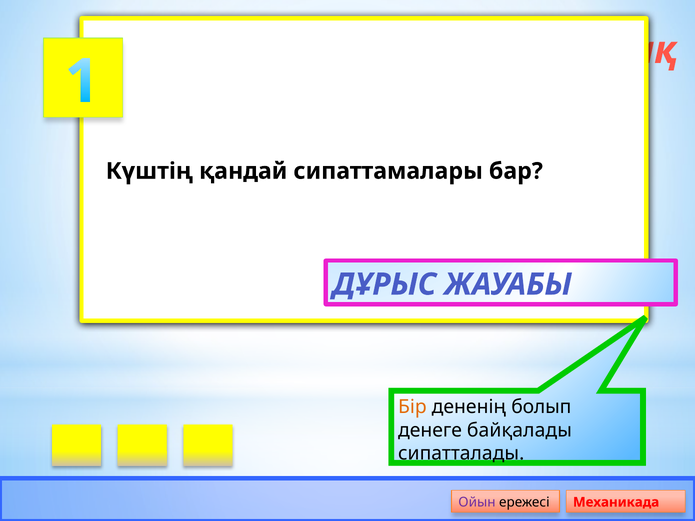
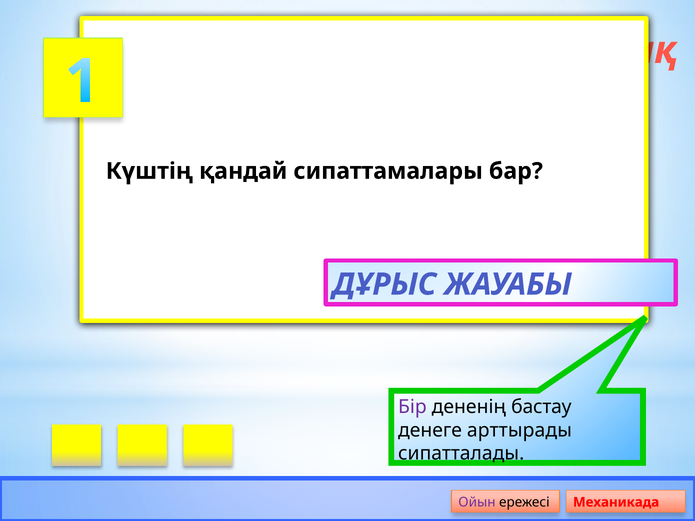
Бір colour: orange -> purple
болып: болып -> бастау
байқалады: байқалады -> арттырады
